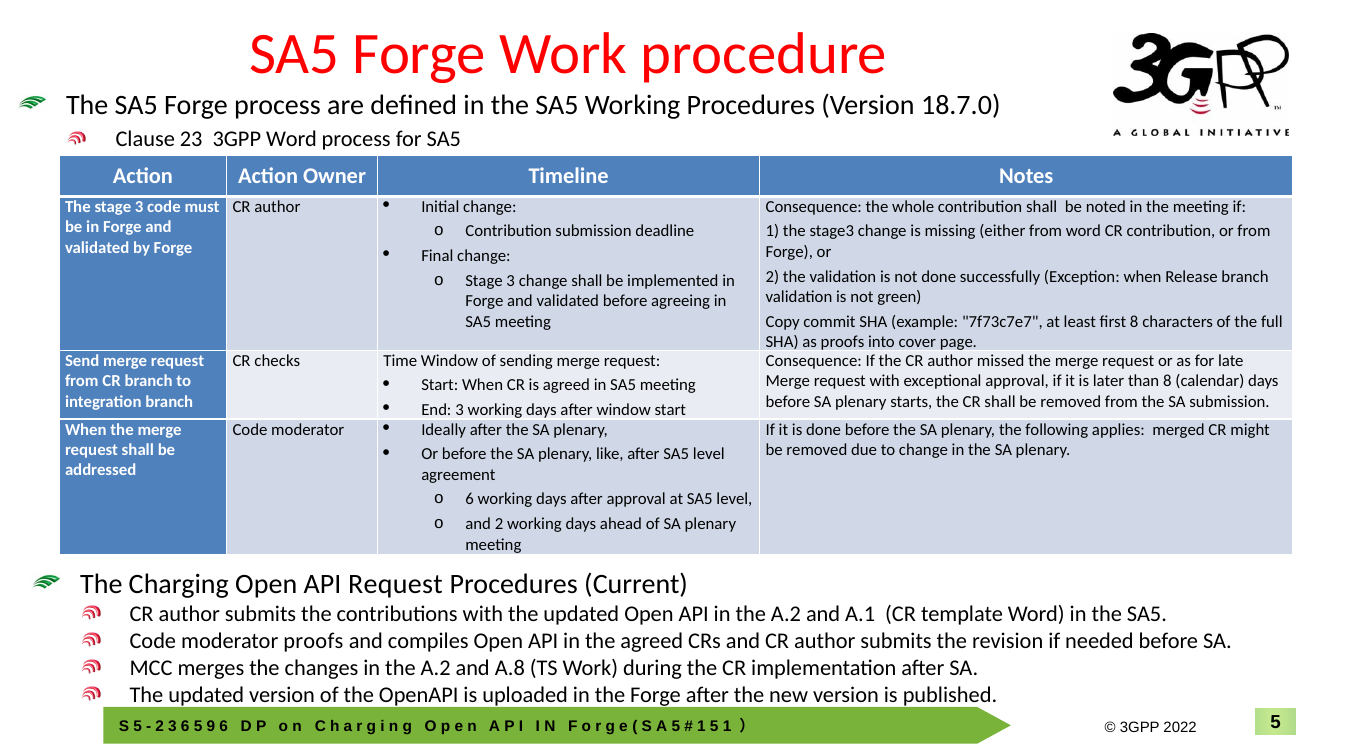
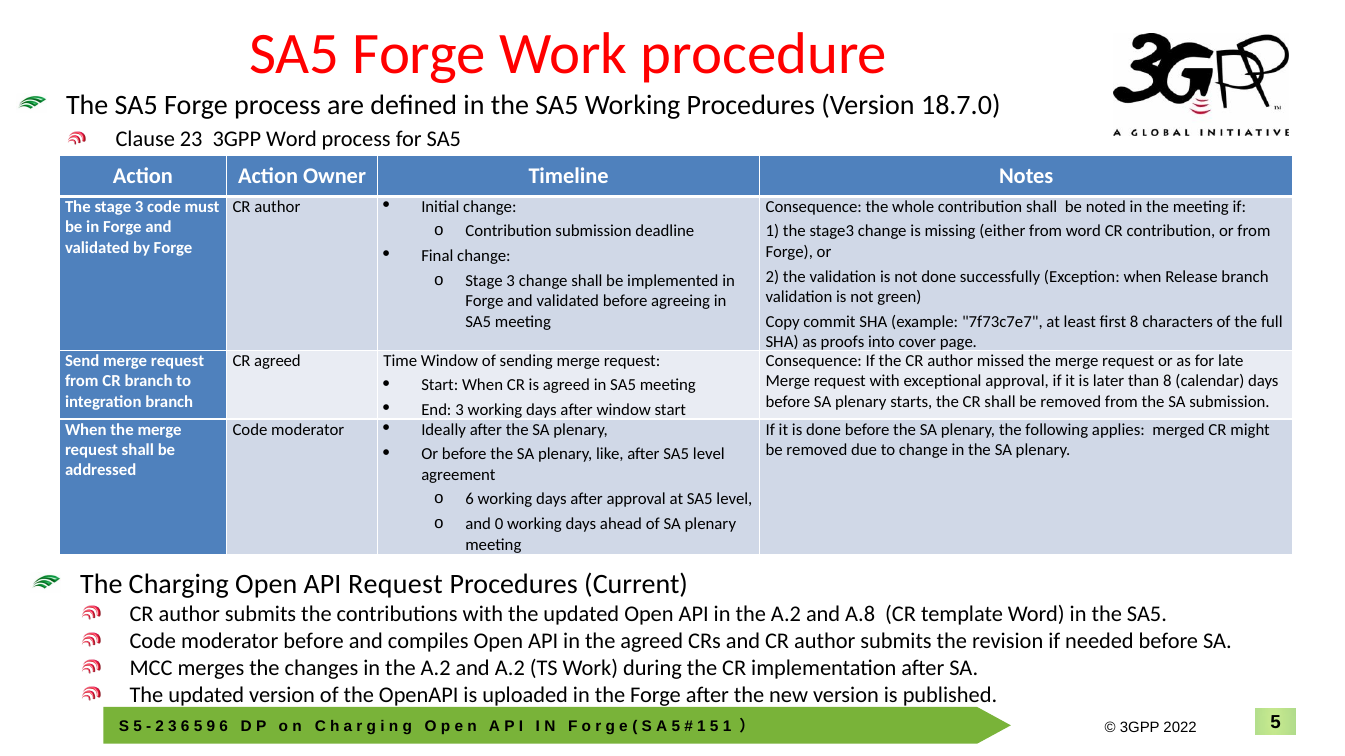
CR checks: checks -> agreed
and 2: 2 -> 0
A.1: A.1 -> A.8
moderator proofs: proofs -> before
and A.8: A.8 -> A.2
